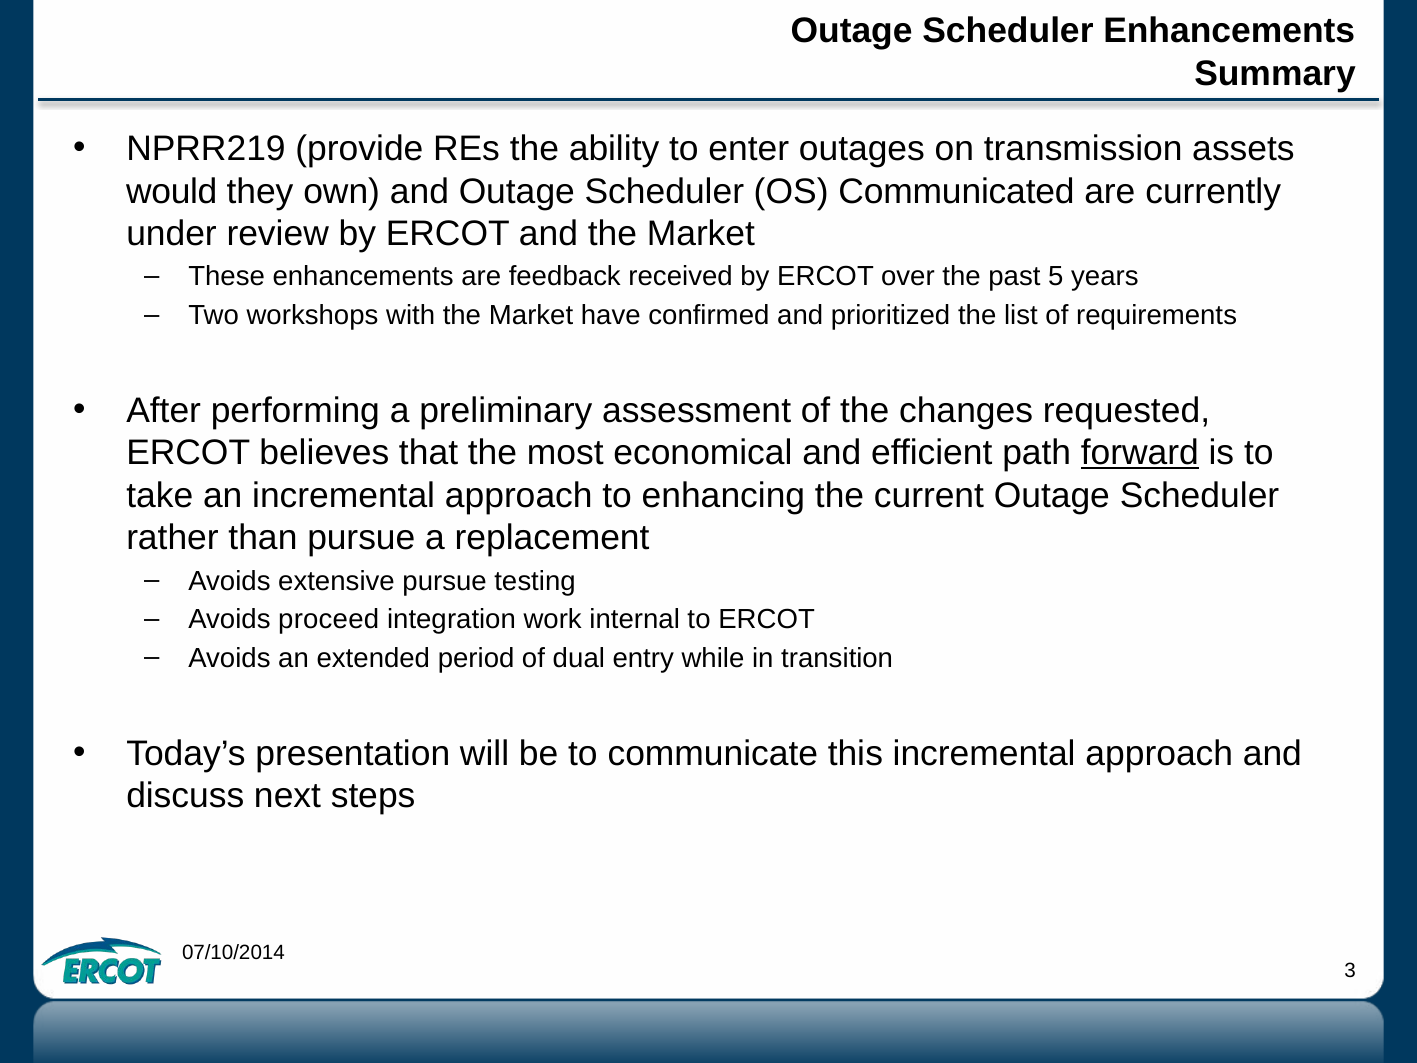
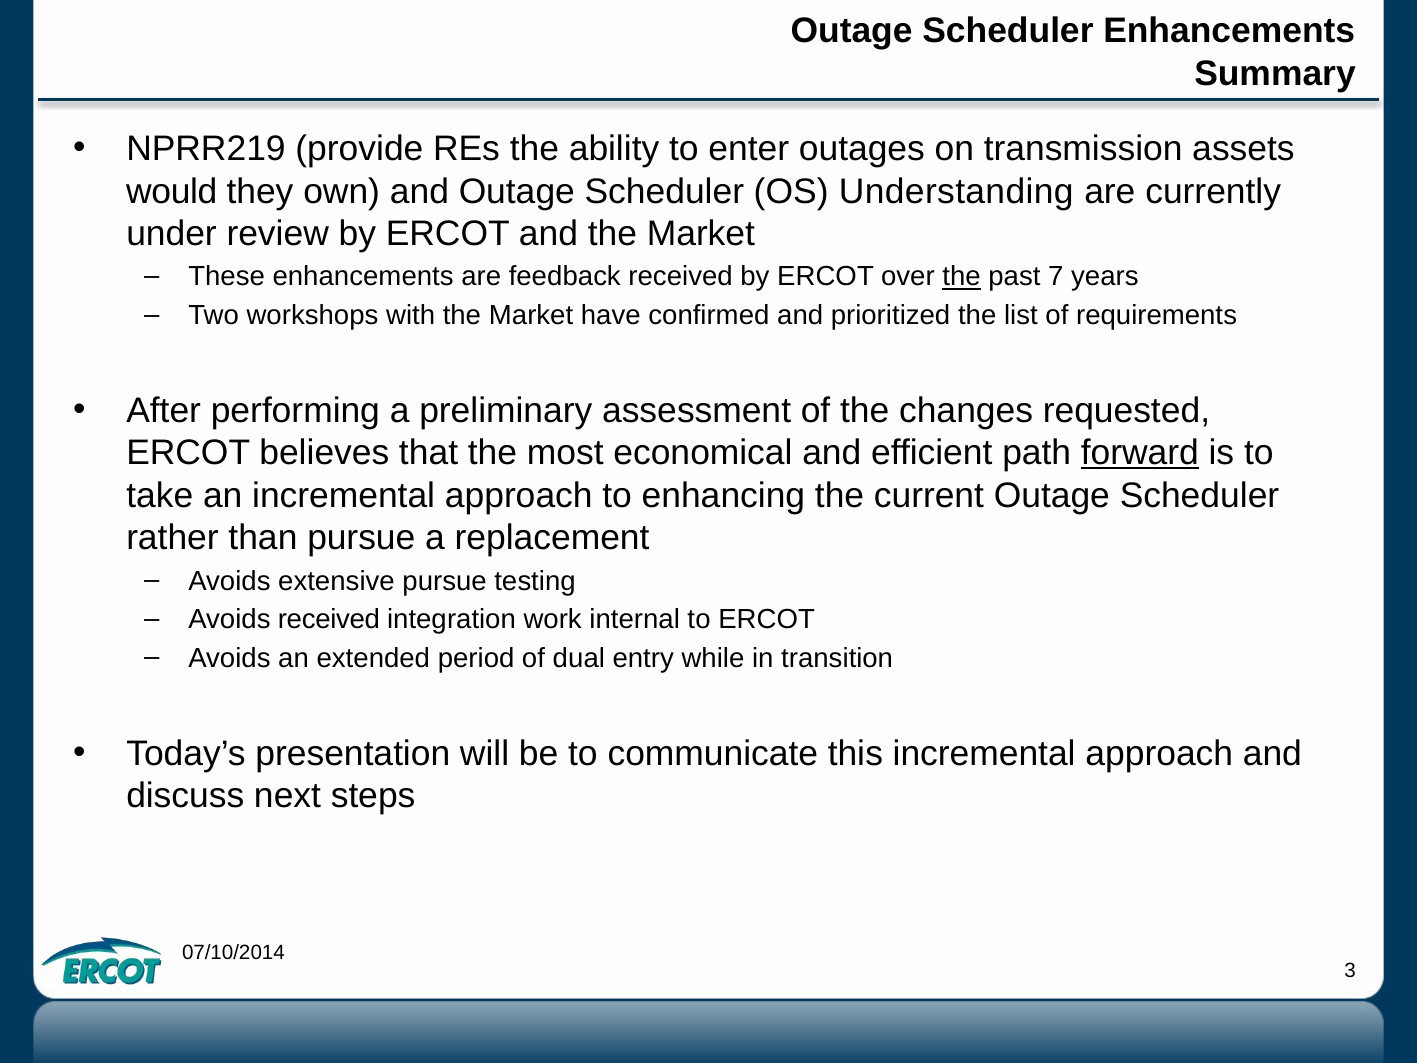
Communicated: Communicated -> Understanding
the at (962, 277) underline: none -> present
5: 5 -> 7
Avoids proceed: proceed -> received
